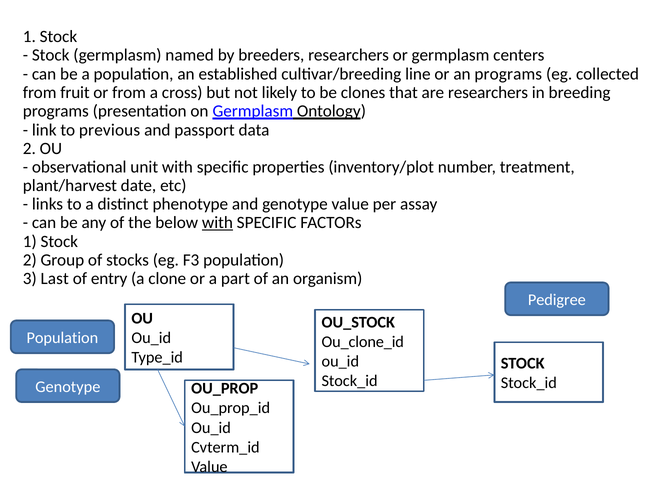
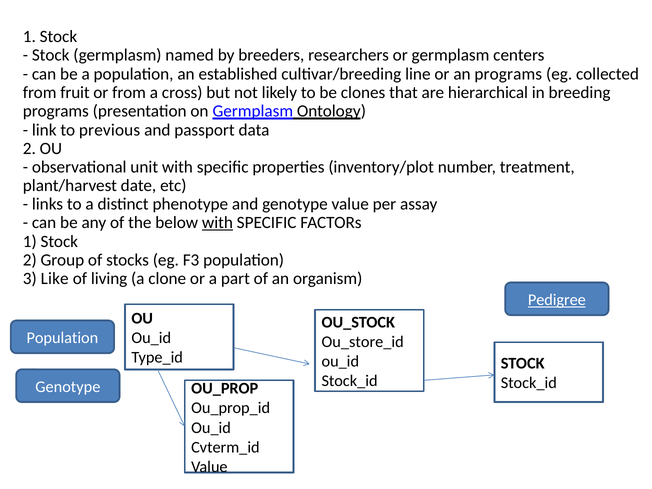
are researchers: researchers -> hierarchical
Last: Last -> Like
entry: entry -> living
Pedigree underline: none -> present
Ou_clone_id: Ou_clone_id -> Ou_store_id
